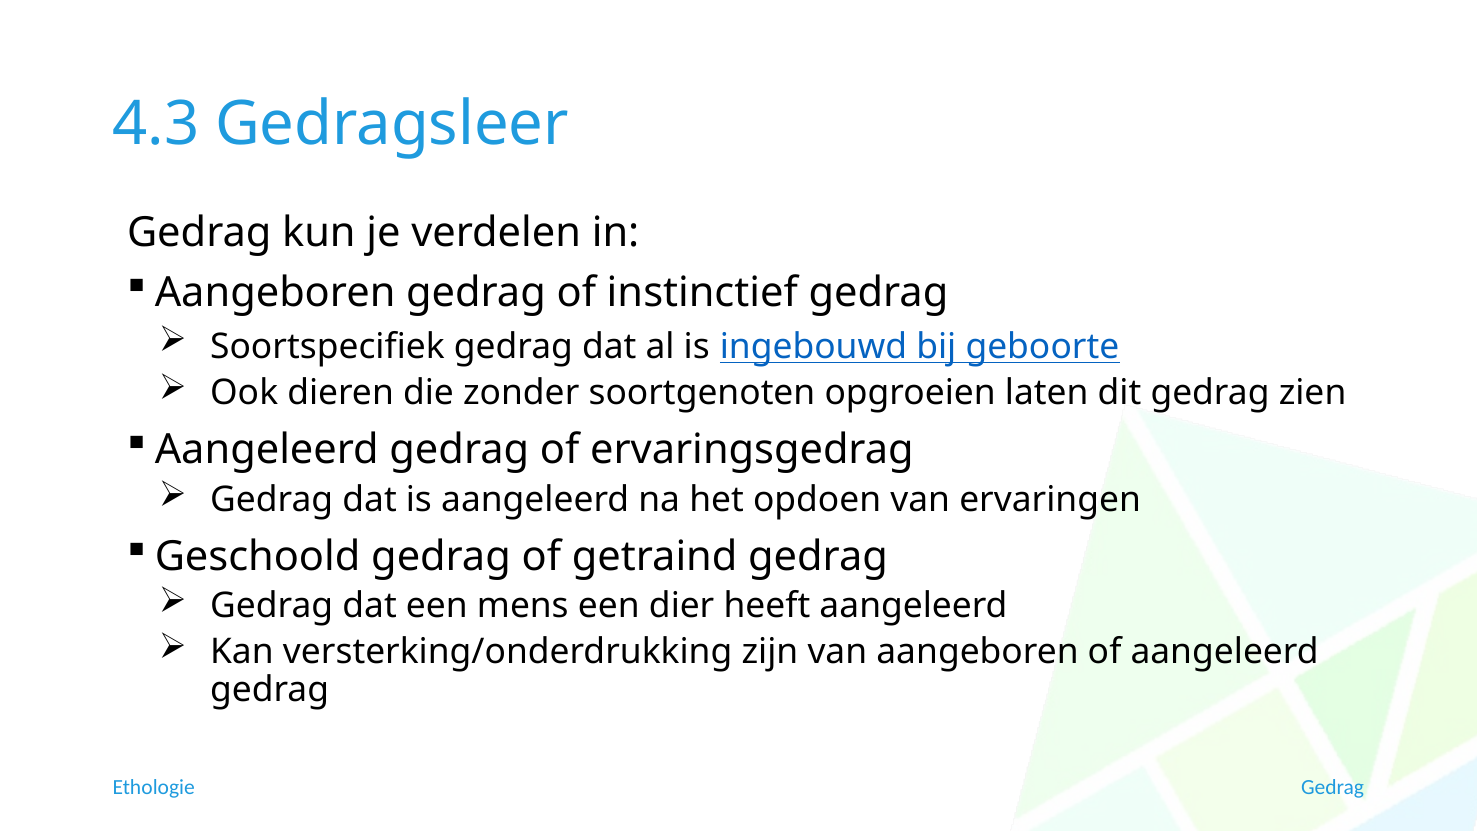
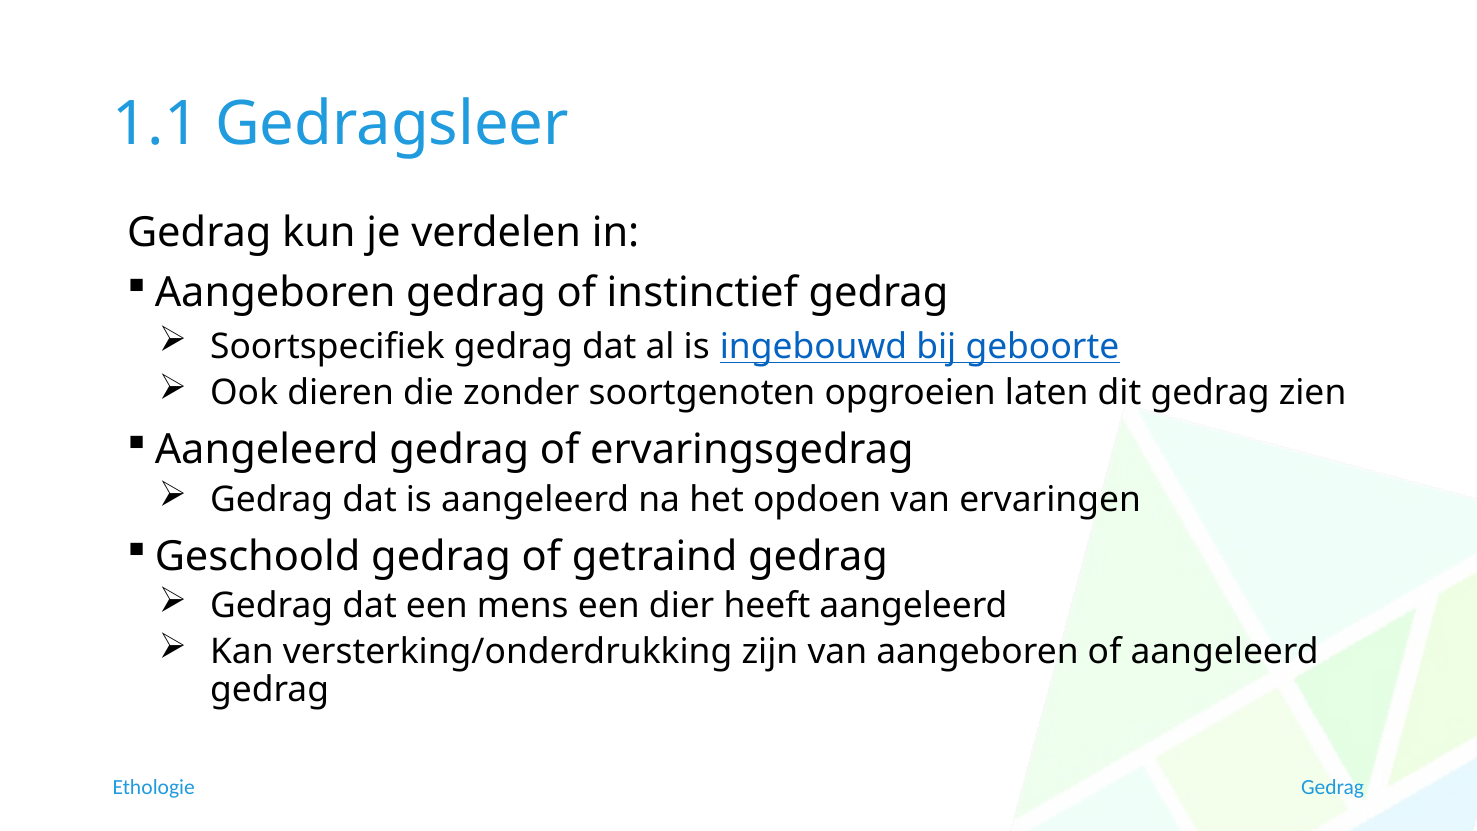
4.3: 4.3 -> 1.1
